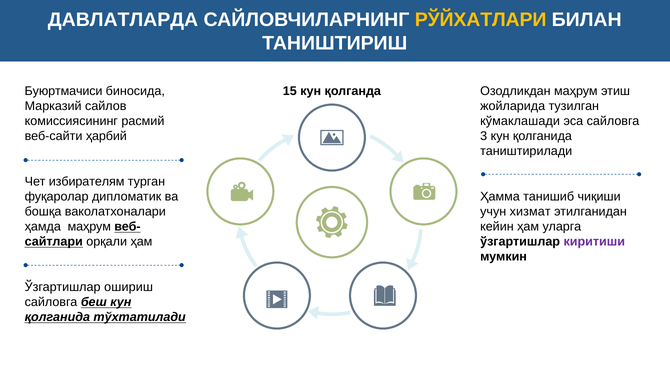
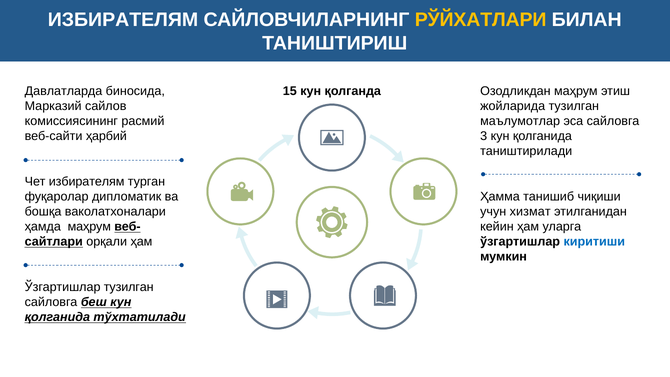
ДАВЛАТЛАРДА at (123, 20): ДАВЛАТЛАРДА -> ИЗБИРАТЕЛЯМ
Буюртмачиси: Буюртмачиси -> Давлатларда
кўмаклашади: кўмаклашади -> маълумотлар
киритиши colour: purple -> blue
Ўзгартишлар ошириш: ошириш -> тузилган
